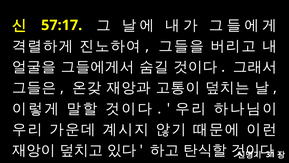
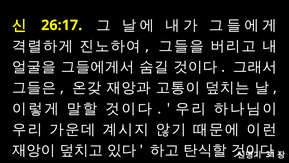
57:17: 57:17 -> 26:17
